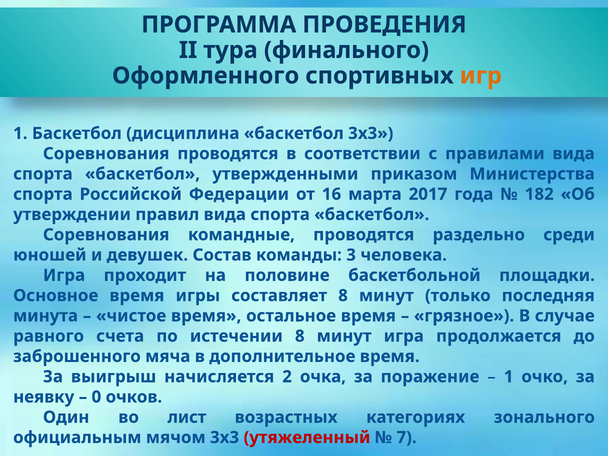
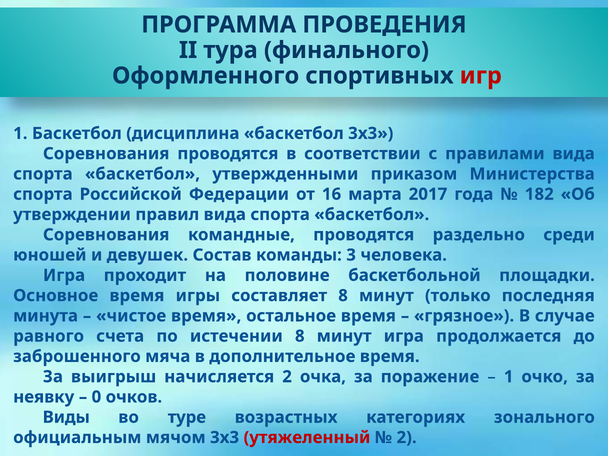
игр colour: orange -> red
Один: Один -> Виды
лист: лист -> туре
7 at (407, 437): 7 -> 2
